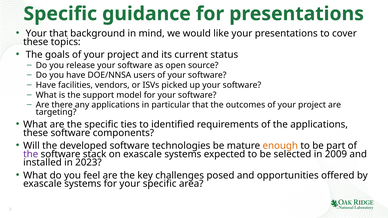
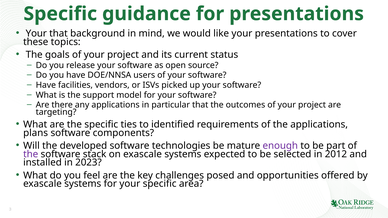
these at (36, 133): these -> plans
enough colour: orange -> purple
2009: 2009 -> 2012
